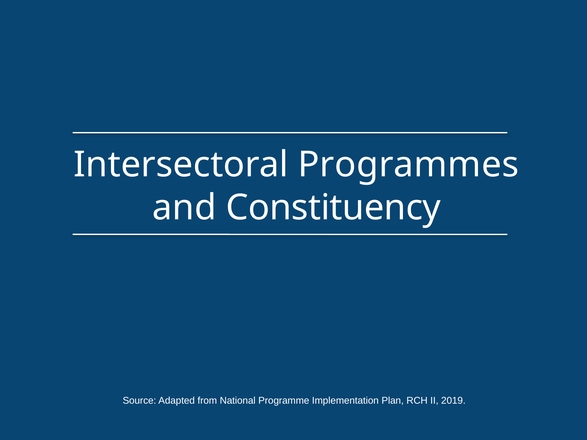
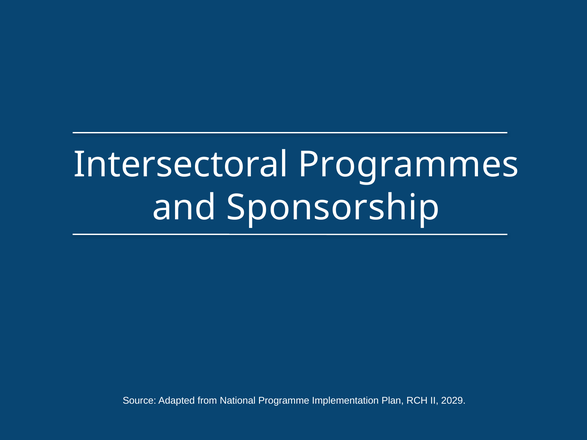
Constituency: Constituency -> Sponsorship
2019: 2019 -> 2029
